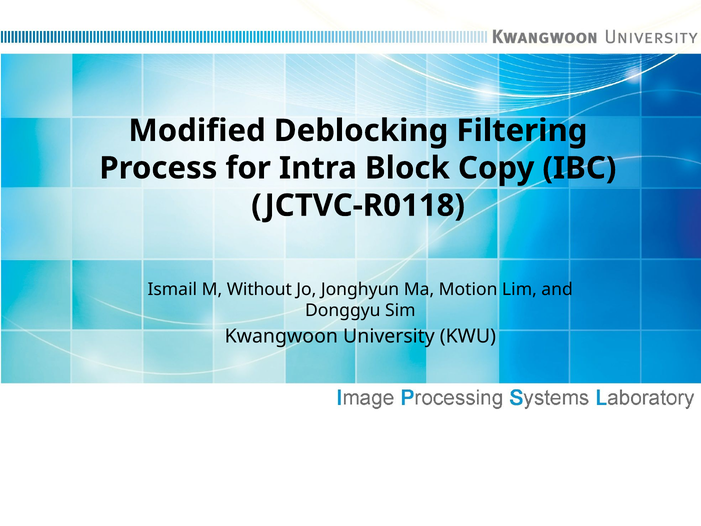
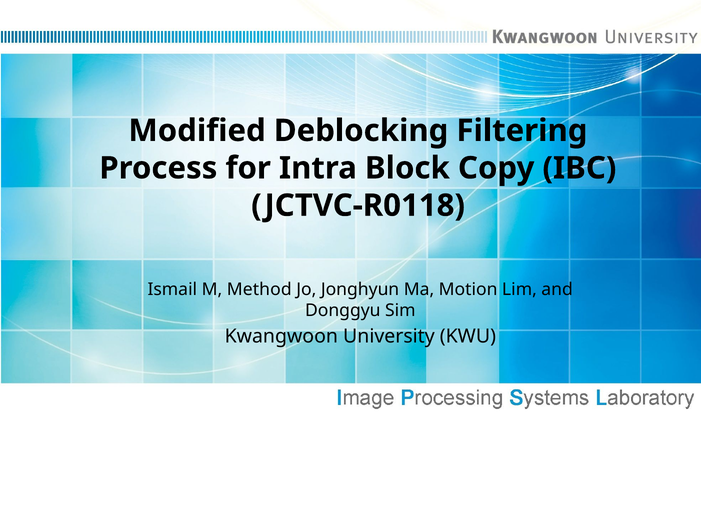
Without: Without -> Method
